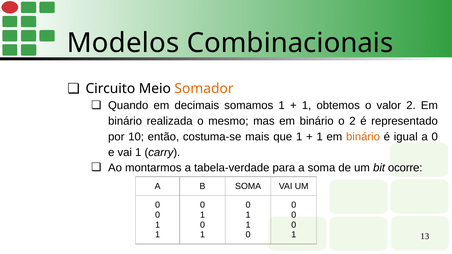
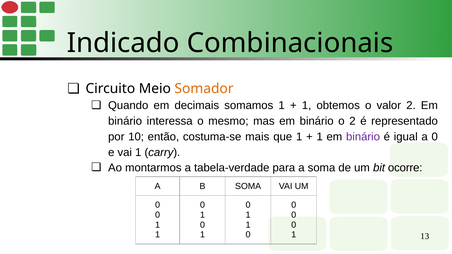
Modelos: Modelos -> Indicado
realizada: realizada -> interessa
binário at (363, 137) colour: orange -> purple
